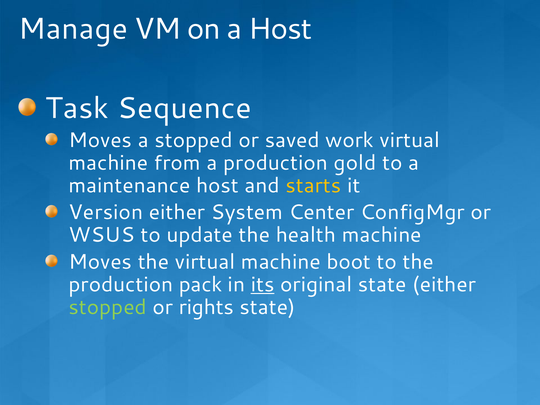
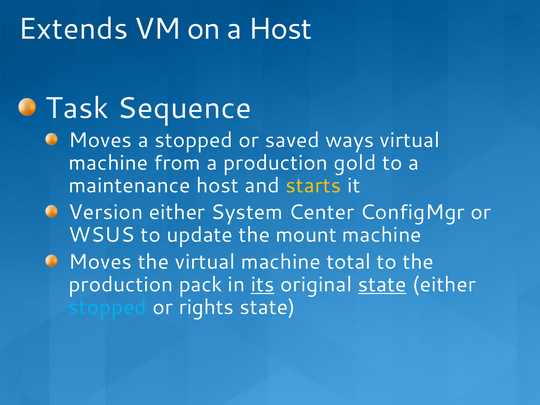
Manage: Manage -> Extends
work: work -> ways
health: health -> mount
boot: boot -> total
state at (382, 284) underline: none -> present
stopped at (108, 307) colour: light green -> light blue
